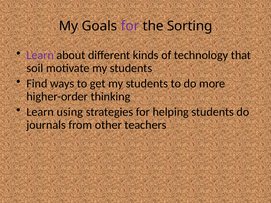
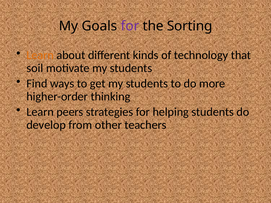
Learn at (40, 55) colour: purple -> orange
using: using -> peers
journals: journals -> develop
